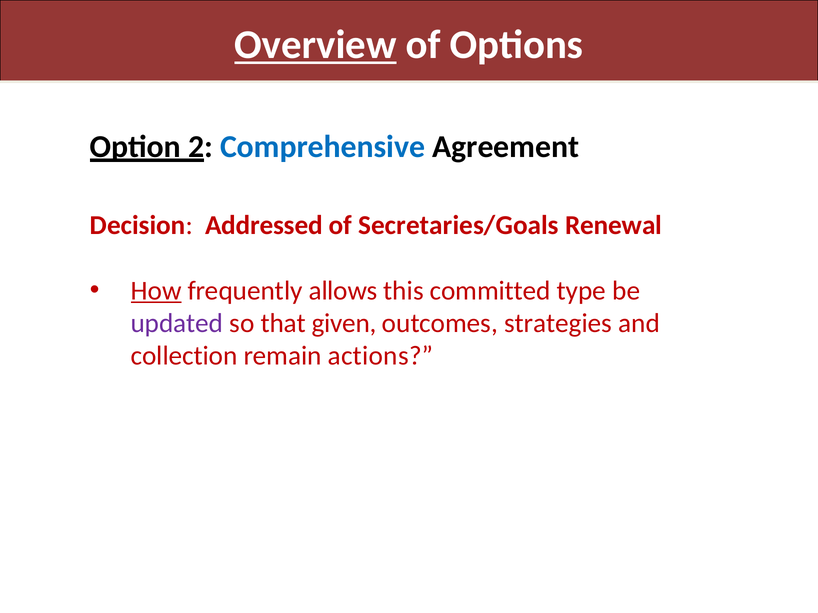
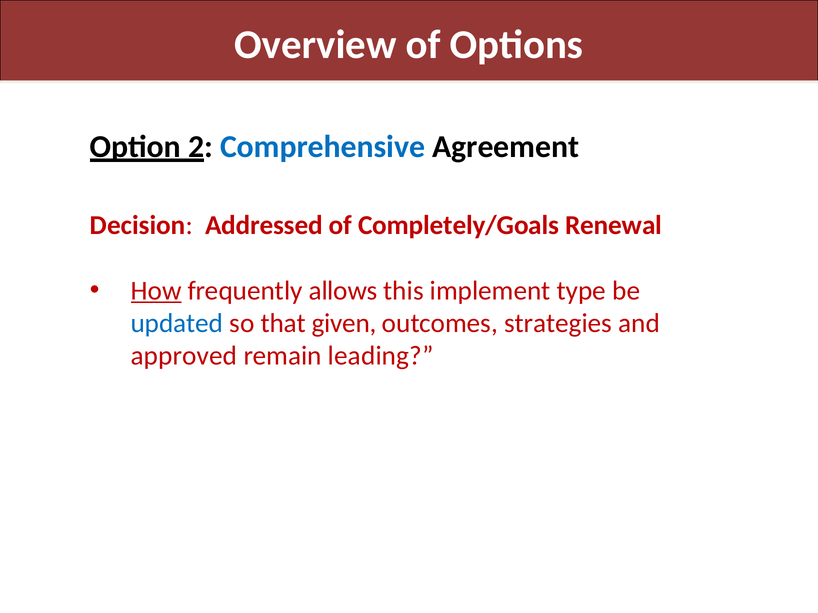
Overview underline: present -> none
Secretaries/Goals: Secretaries/Goals -> Completely/Goals
committed: committed -> implement
updated colour: purple -> blue
collection: collection -> approved
actions: actions -> leading
